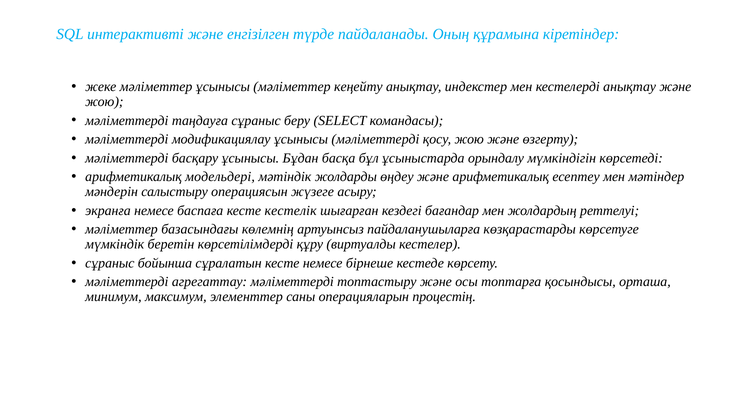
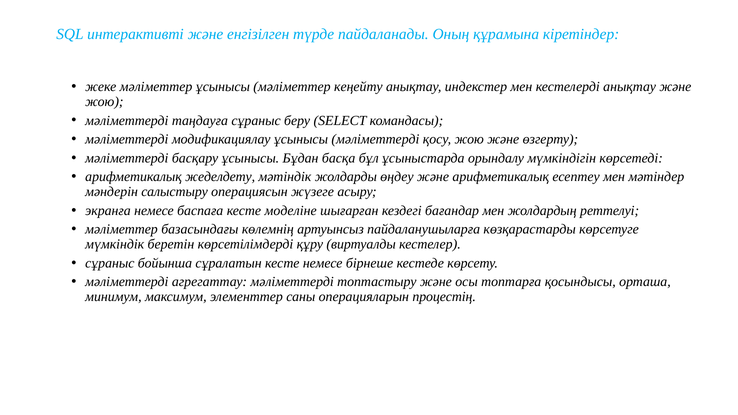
модельдері: модельдері -> жеделдету
кестелік: кестелік -> моделіне
